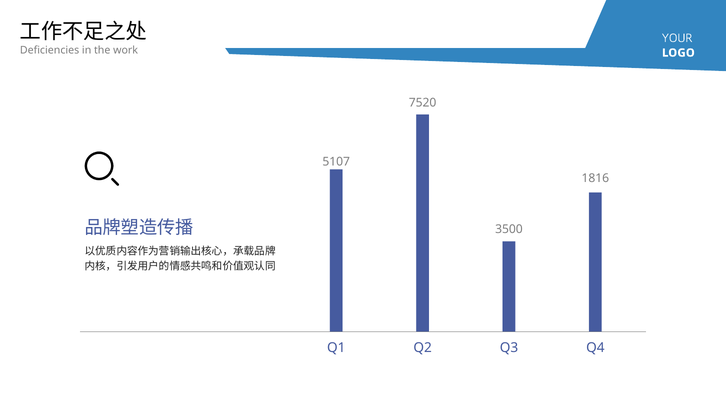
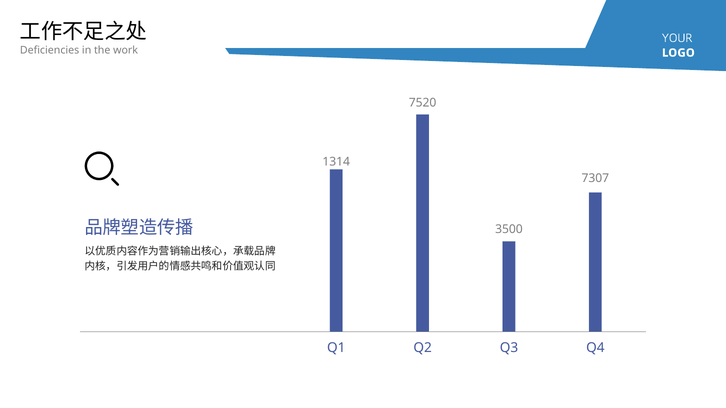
5107: 5107 -> 1314
1816: 1816 -> 7307
